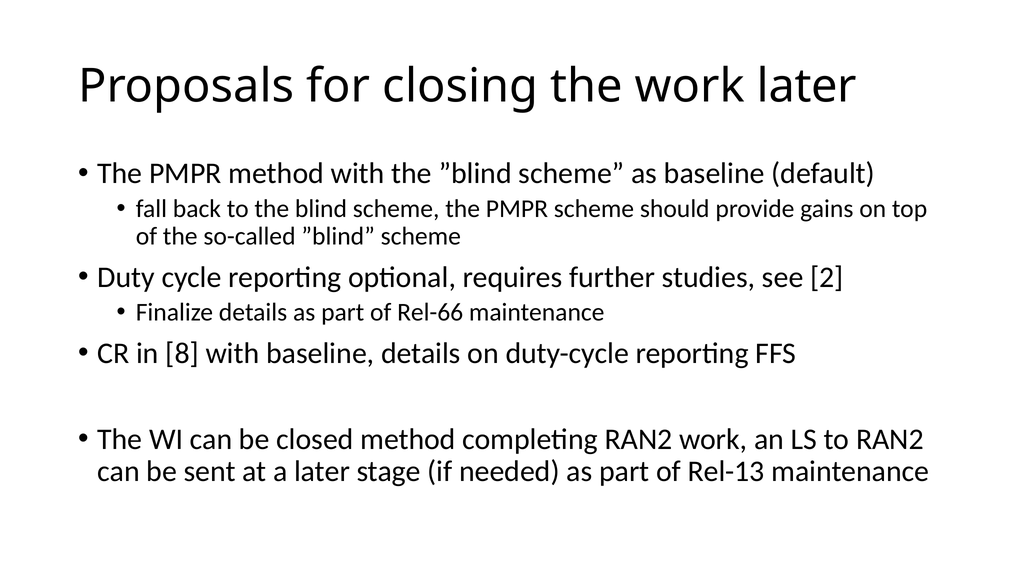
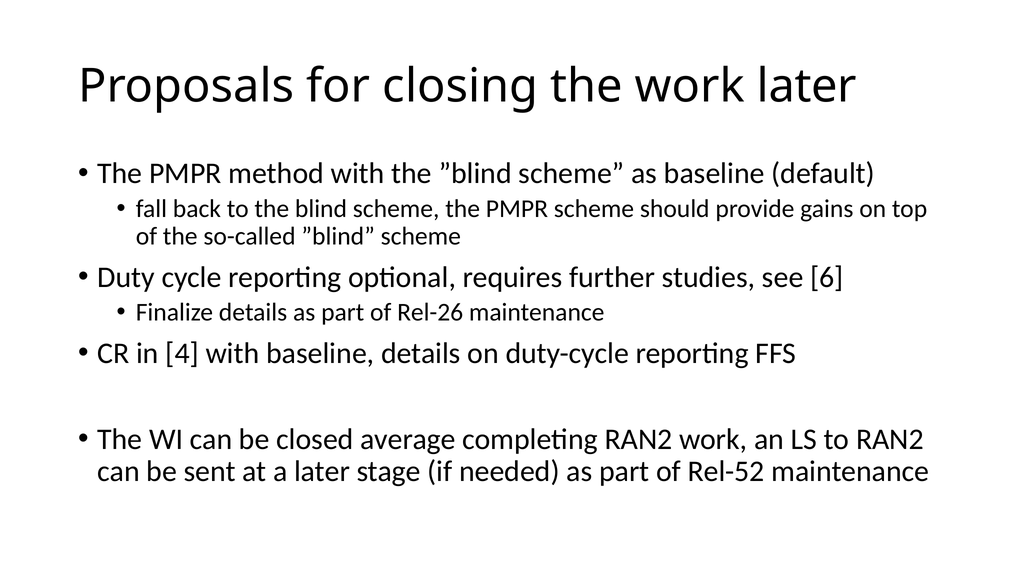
2: 2 -> 6
Rel-66: Rel-66 -> Rel-26
8: 8 -> 4
closed method: method -> average
Rel-13: Rel-13 -> Rel-52
